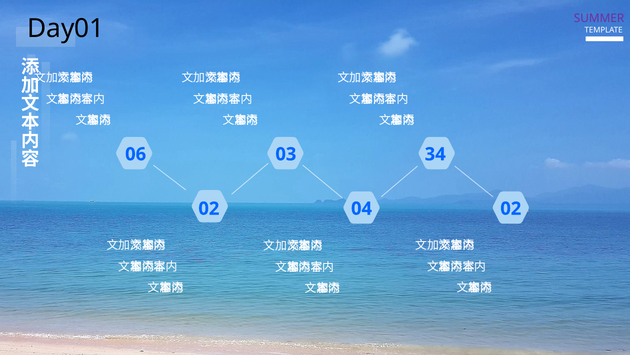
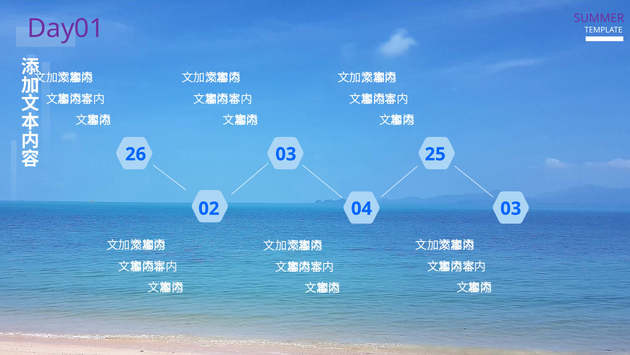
Day01 colour: black -> purple
06: 06 -> 26
34: 34 -> 25
04 02: 02 -> 03
